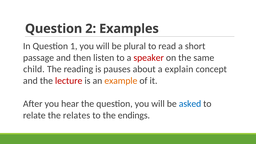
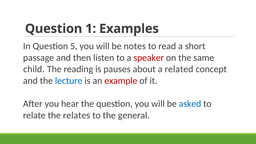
2: 2 -> 1
1: 1 -> 5
plural: plural -> notes
explain: explain -> related
lecture colour: red -> blue
example colour: orange -> red
endings: endings -> general
